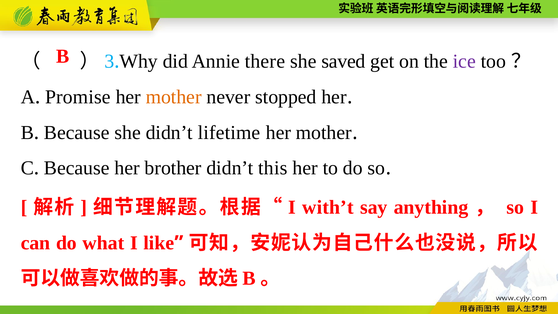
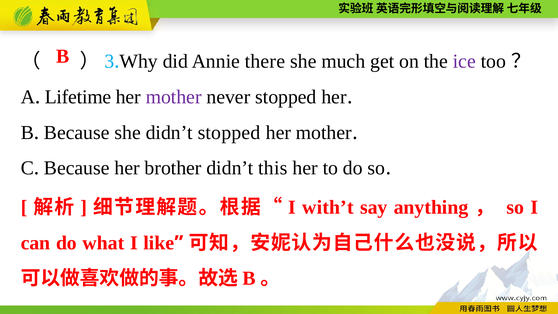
saved: saved -> much
Promise: Promise -> Lifetime
mother at (174, 97) colour: orange -> purple
didn’t lifetime: lifetime -> stopped
